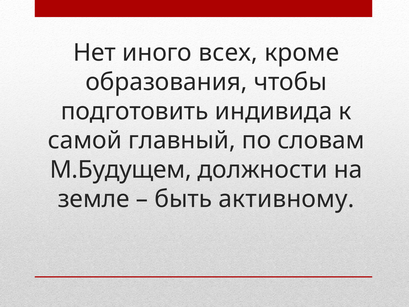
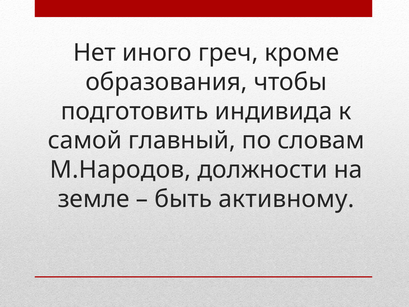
всех: всех -> греч
М.Будущем: М.Будущем -> М.Народов
